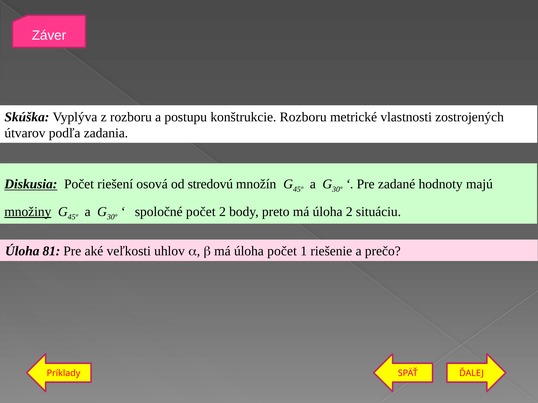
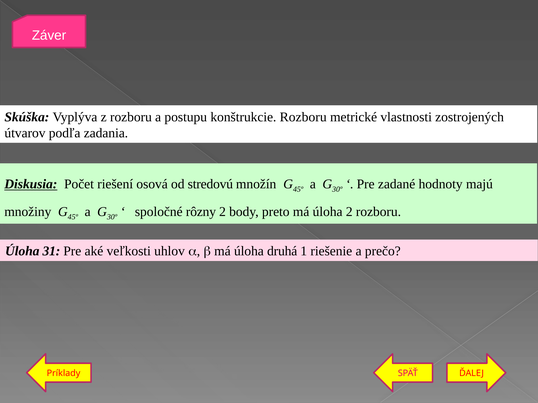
množiny underline: present -> none
spoločné počet: počet -> rôzny
2 situáciu: situáciu -> rozboru
81: 81 -> 31
úloha počet: počet -> druhá
